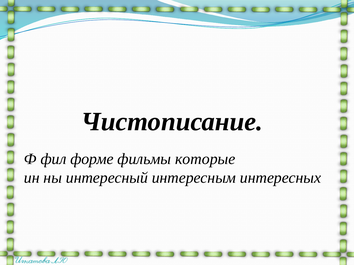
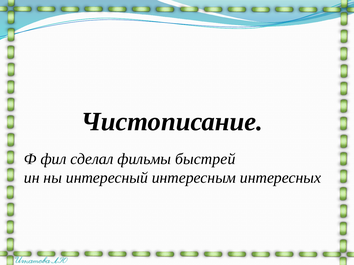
форме: форме -> сделал
которые: которые -> быстрей
